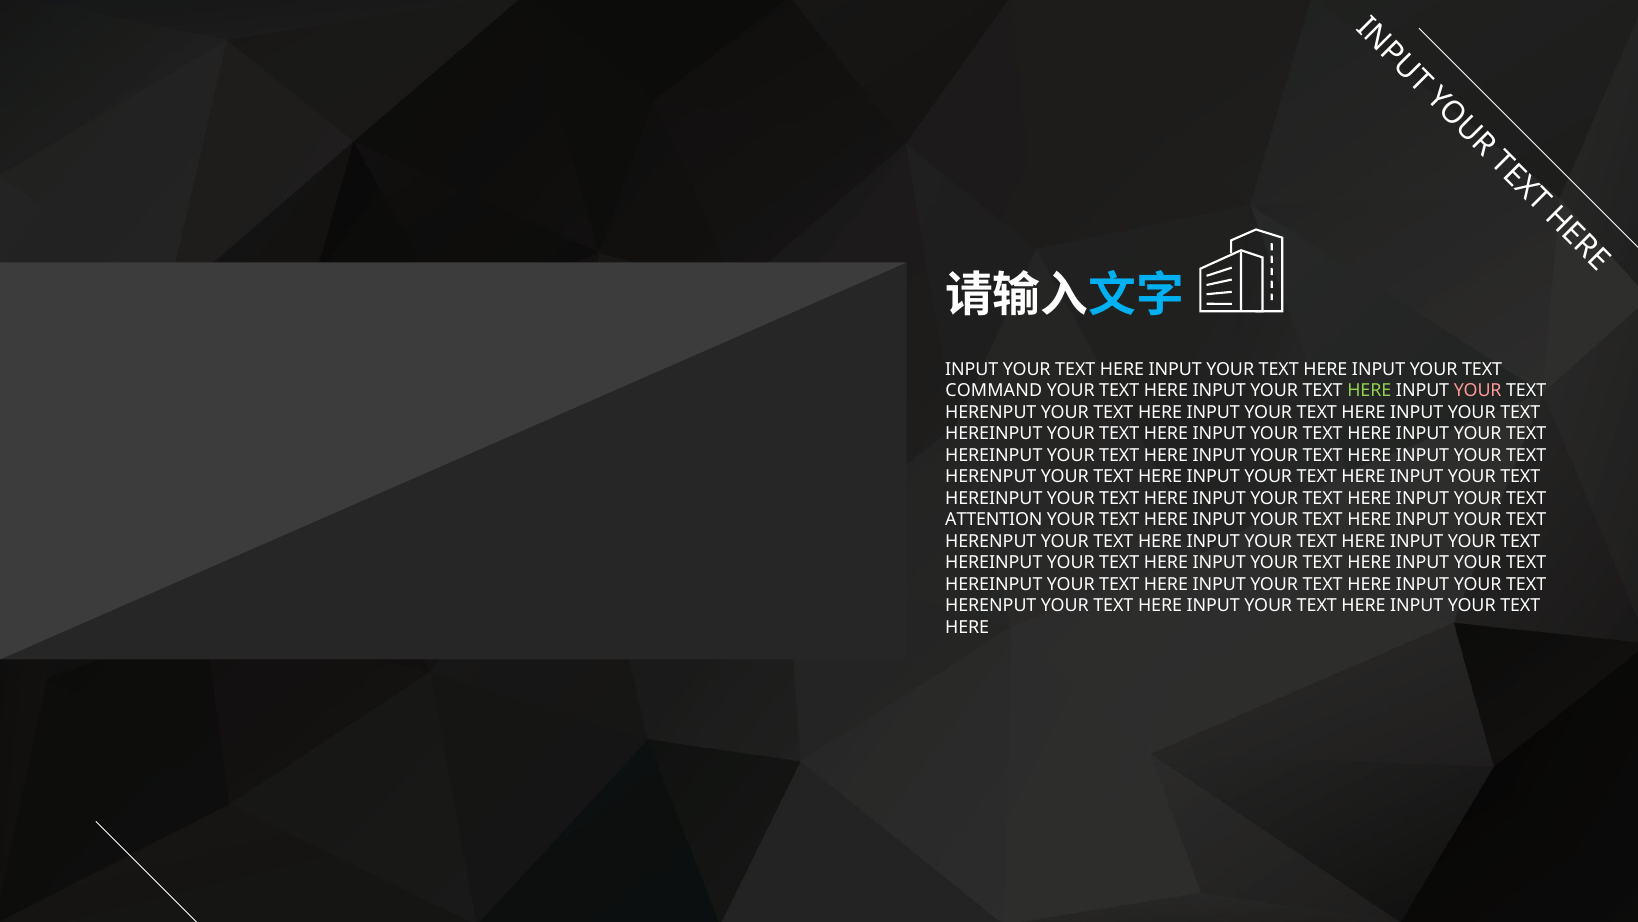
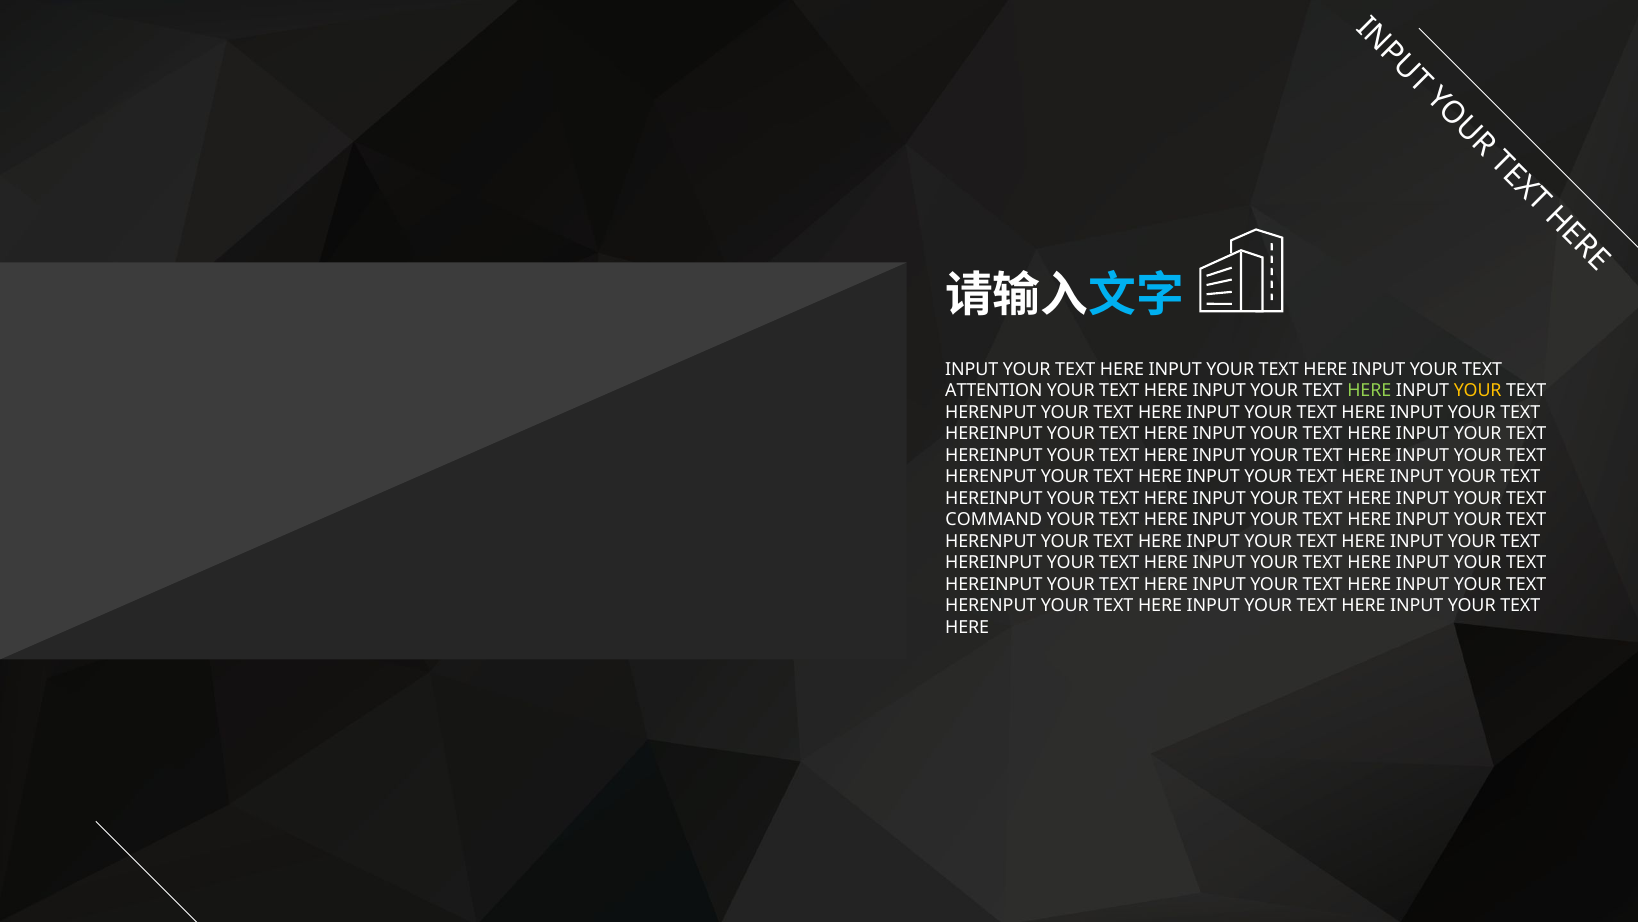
COMMAND: COMMAND -> ATTENTION
YOUR at (1478, 391) colour: pink -> yellow
ATTENTION: ATTENTION -> COMMAND
